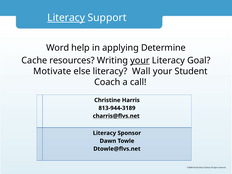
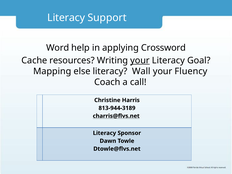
Literacy at (66, 18) underline: present -> none
Determine: Determine -> Crossword
Motivate: Motivate -> Mapping
Student: Student -> Fluency
